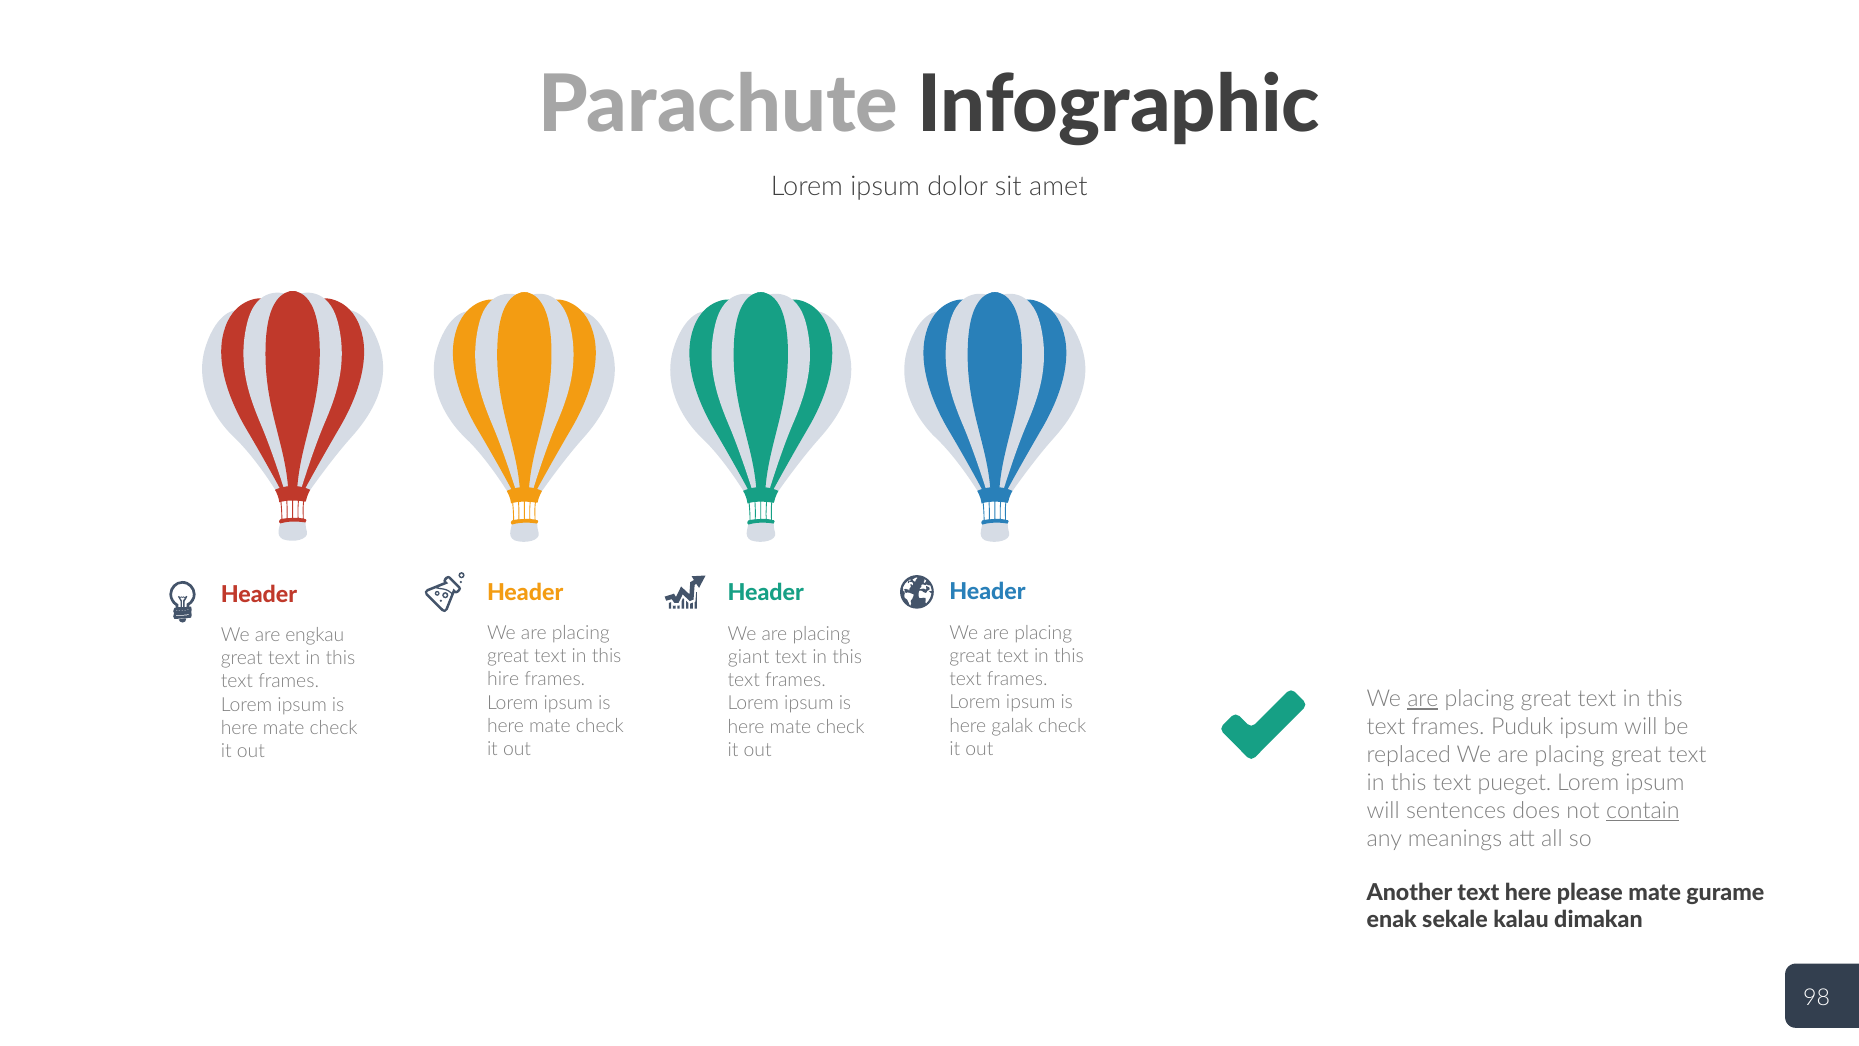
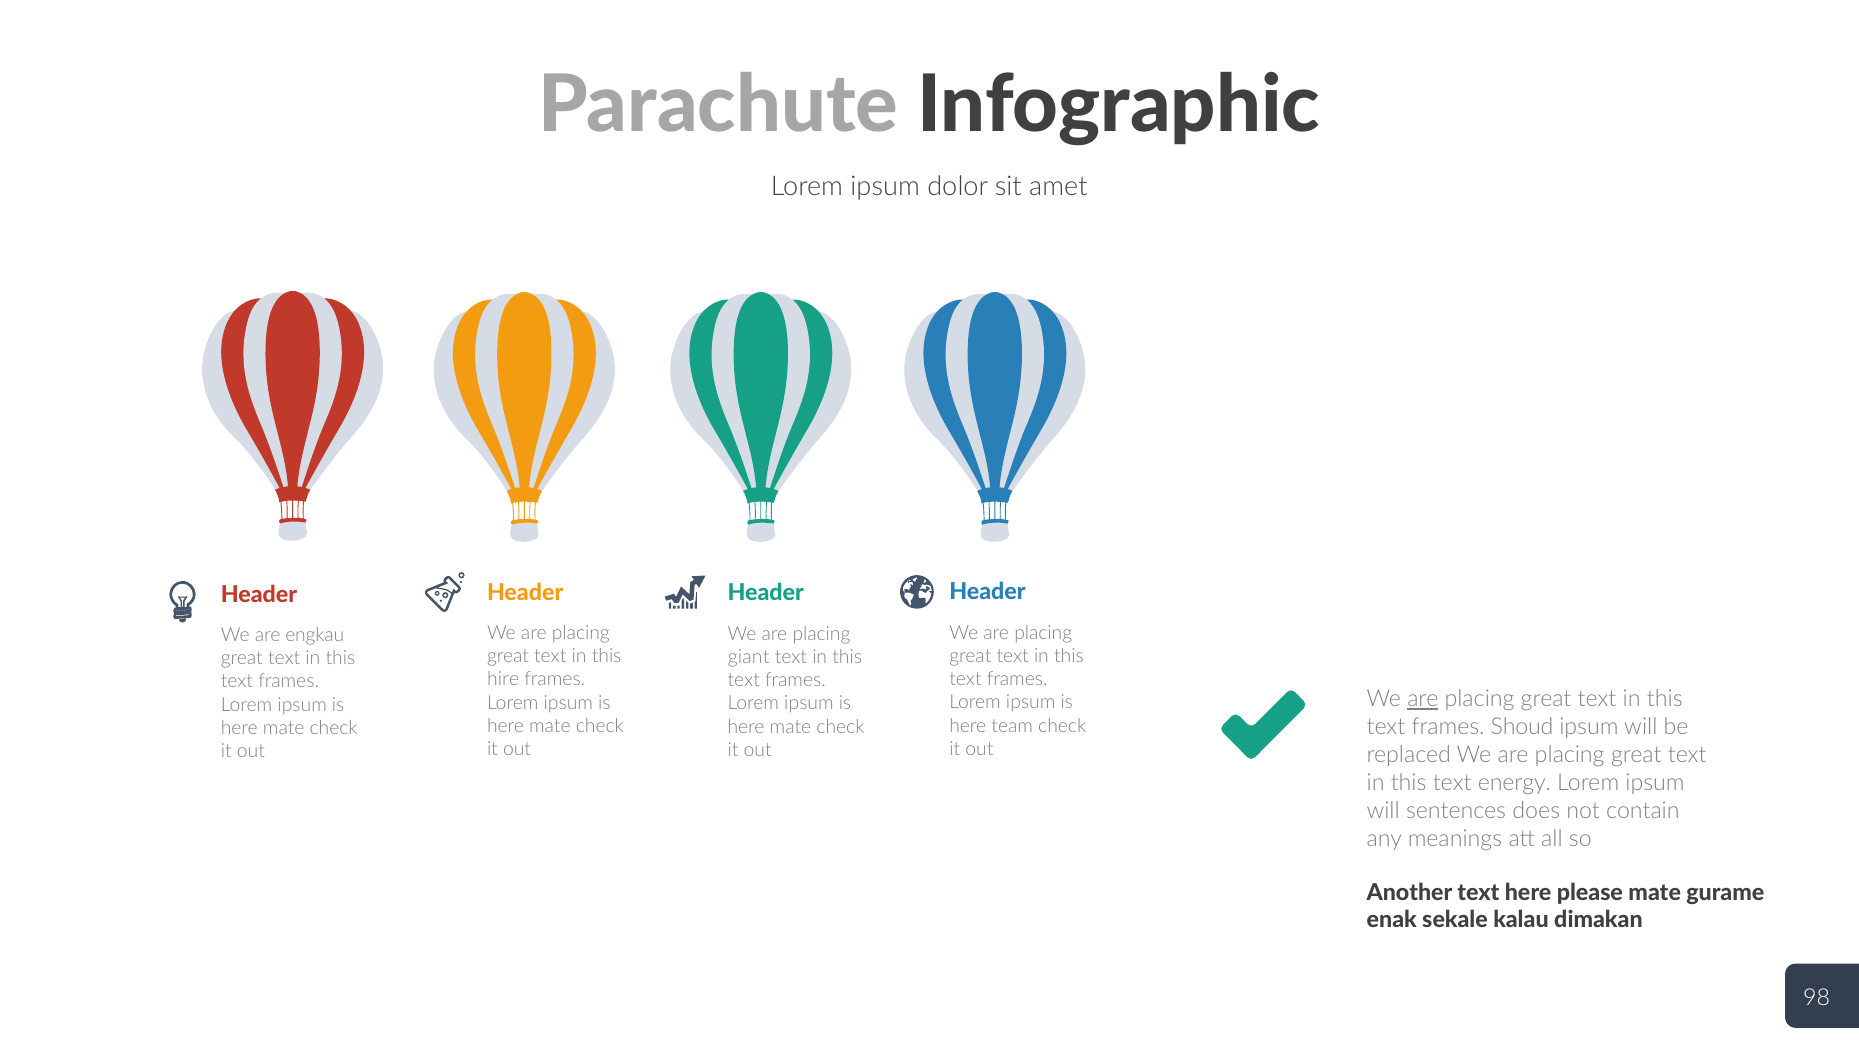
Puduk: Puduk -> Shoud
galak: galak -> team
pueget: pueget -> energy
contain underline: present -> none
